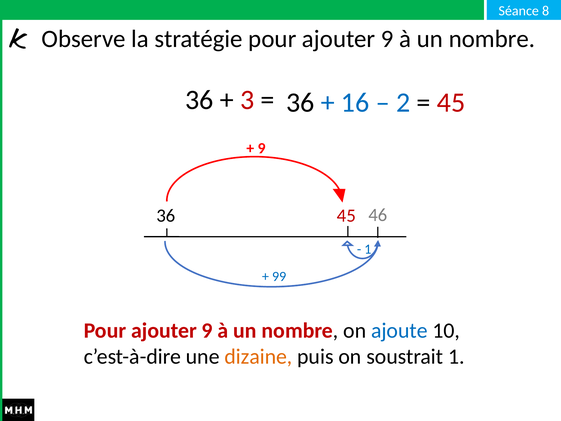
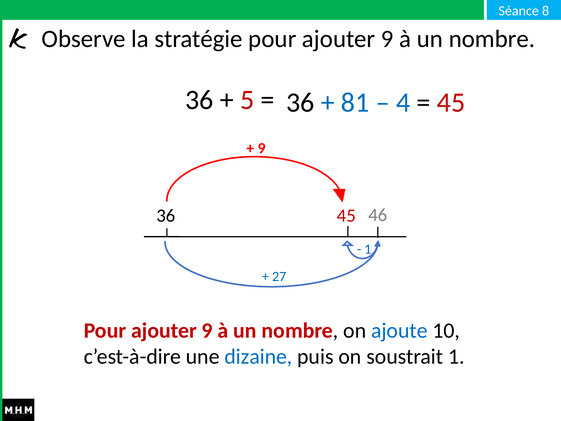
3: 3 -> 5
16: 16 -> 81
2: 2 -> 4
99: 99 -> 27
dizaine colour: orange -> blue
